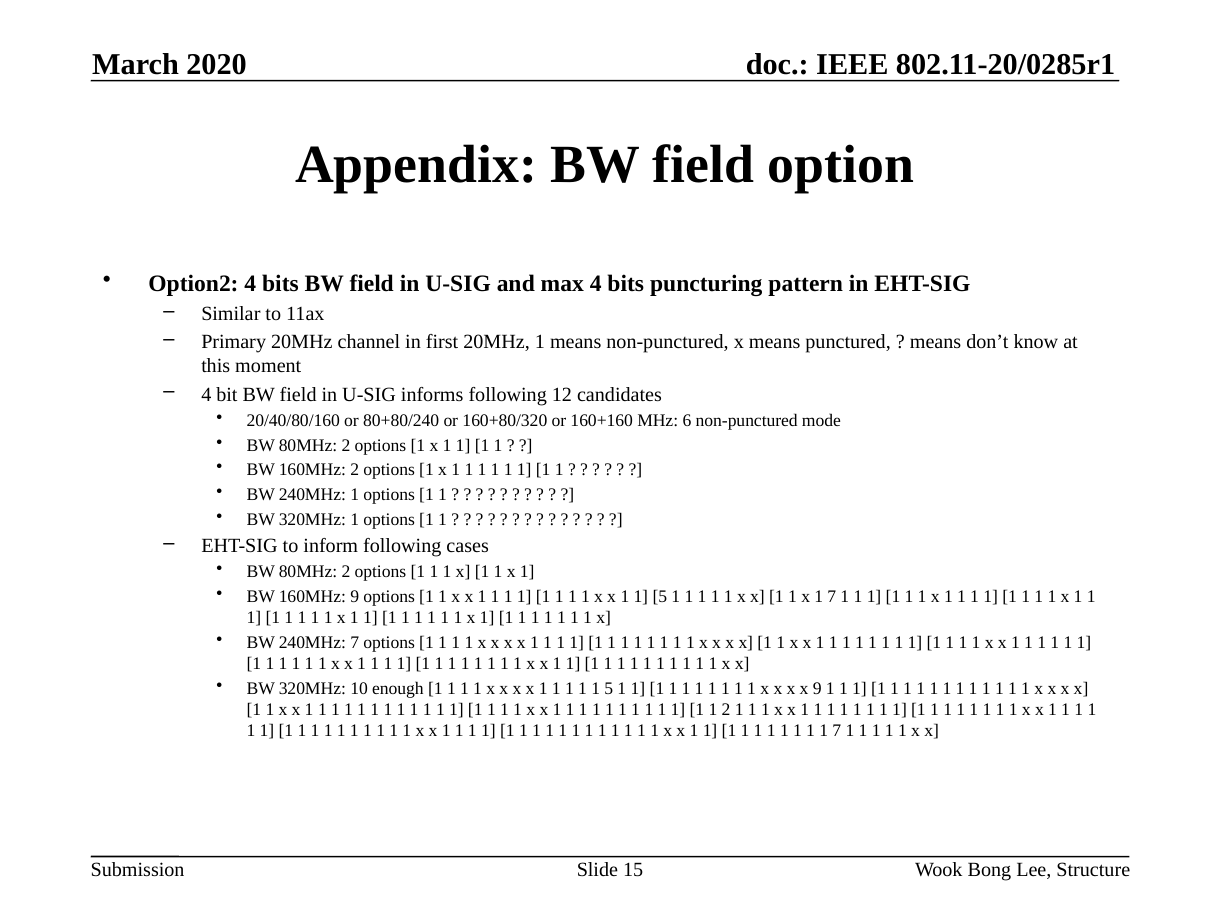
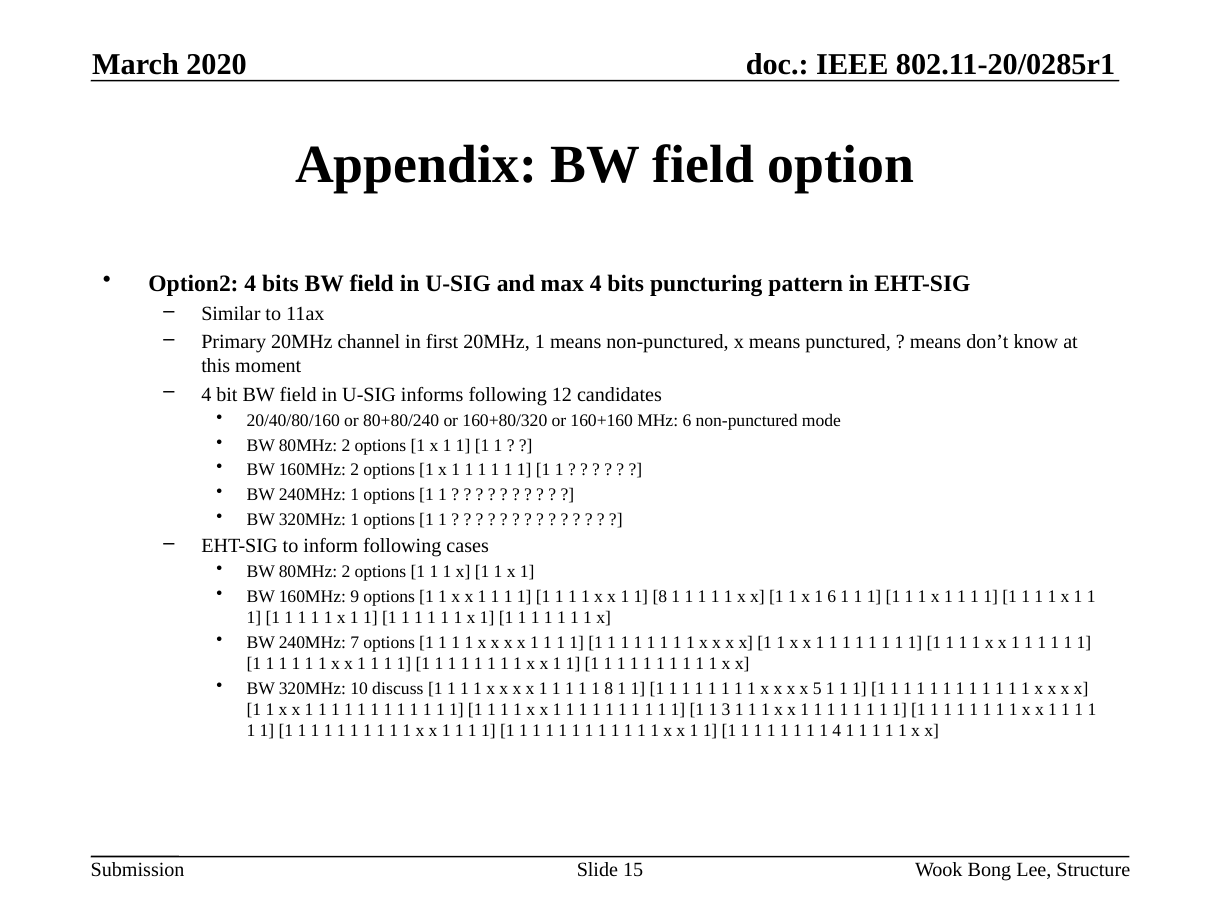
x 1 1 5: 5 -> 8
x 1 7: 7 -> 6
enough: enough -> discuss
1 1 1 5: 5 -> 8
x 9: 9 -> 5
1 2: 2 -> 3
1 1 7: 7 -> 4
